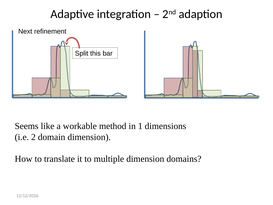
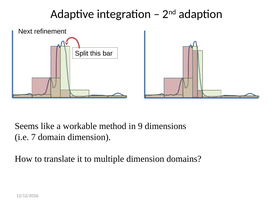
1: 1 -> 9
2: 2 -> 7
